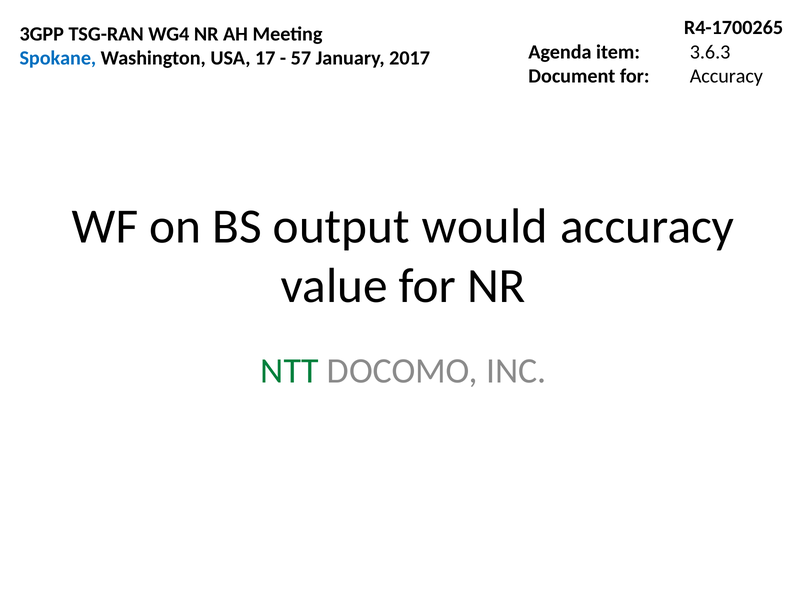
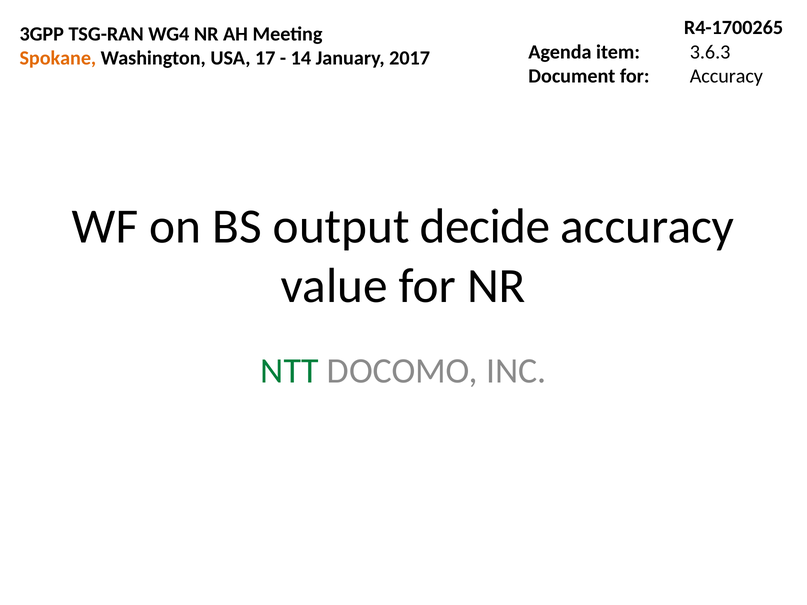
Spokane colour: blue -> orange
57: 57 -> 14
would: would -> decide
